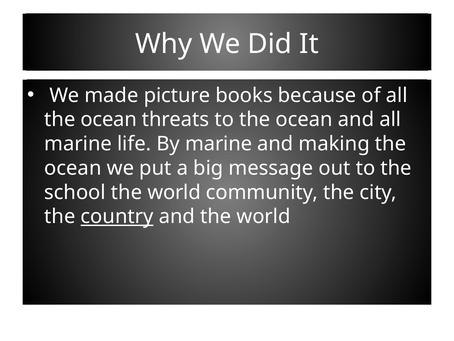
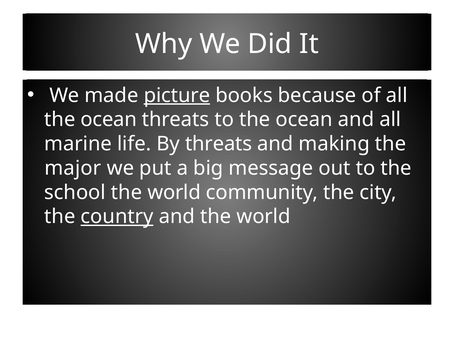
picture underline: none -> present
By marine: marine -> threats
ocean at (73, 168): ocean -> major
